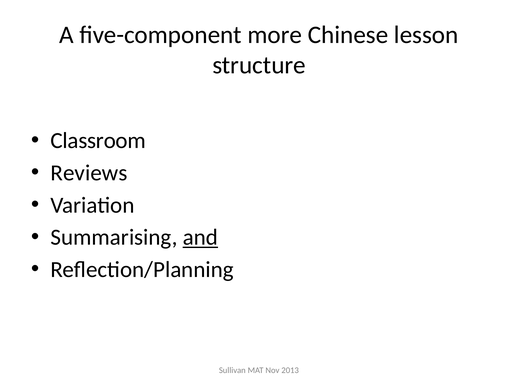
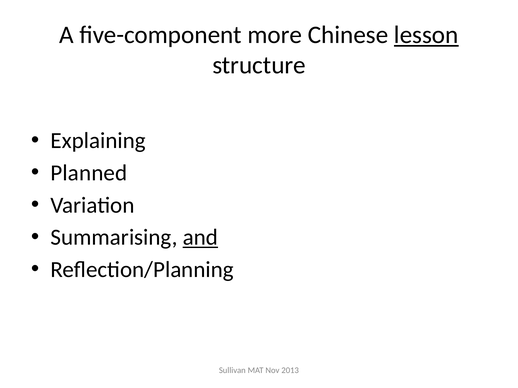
lesson underline: none -> present
Classroom: Classroom -> Explaining
Reviews: Reviews -> Planned
